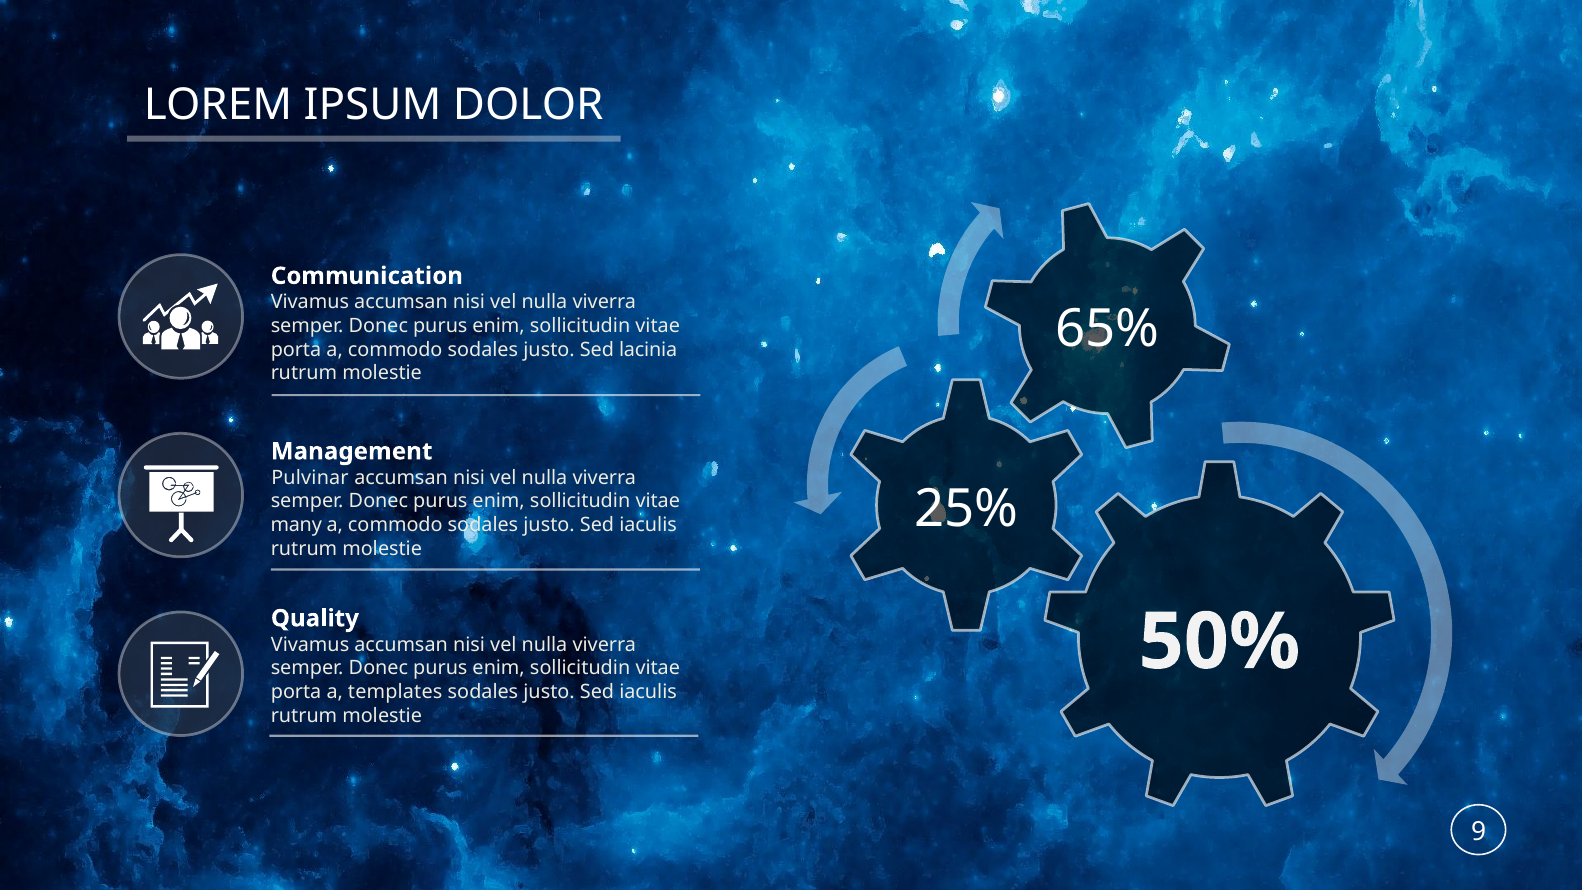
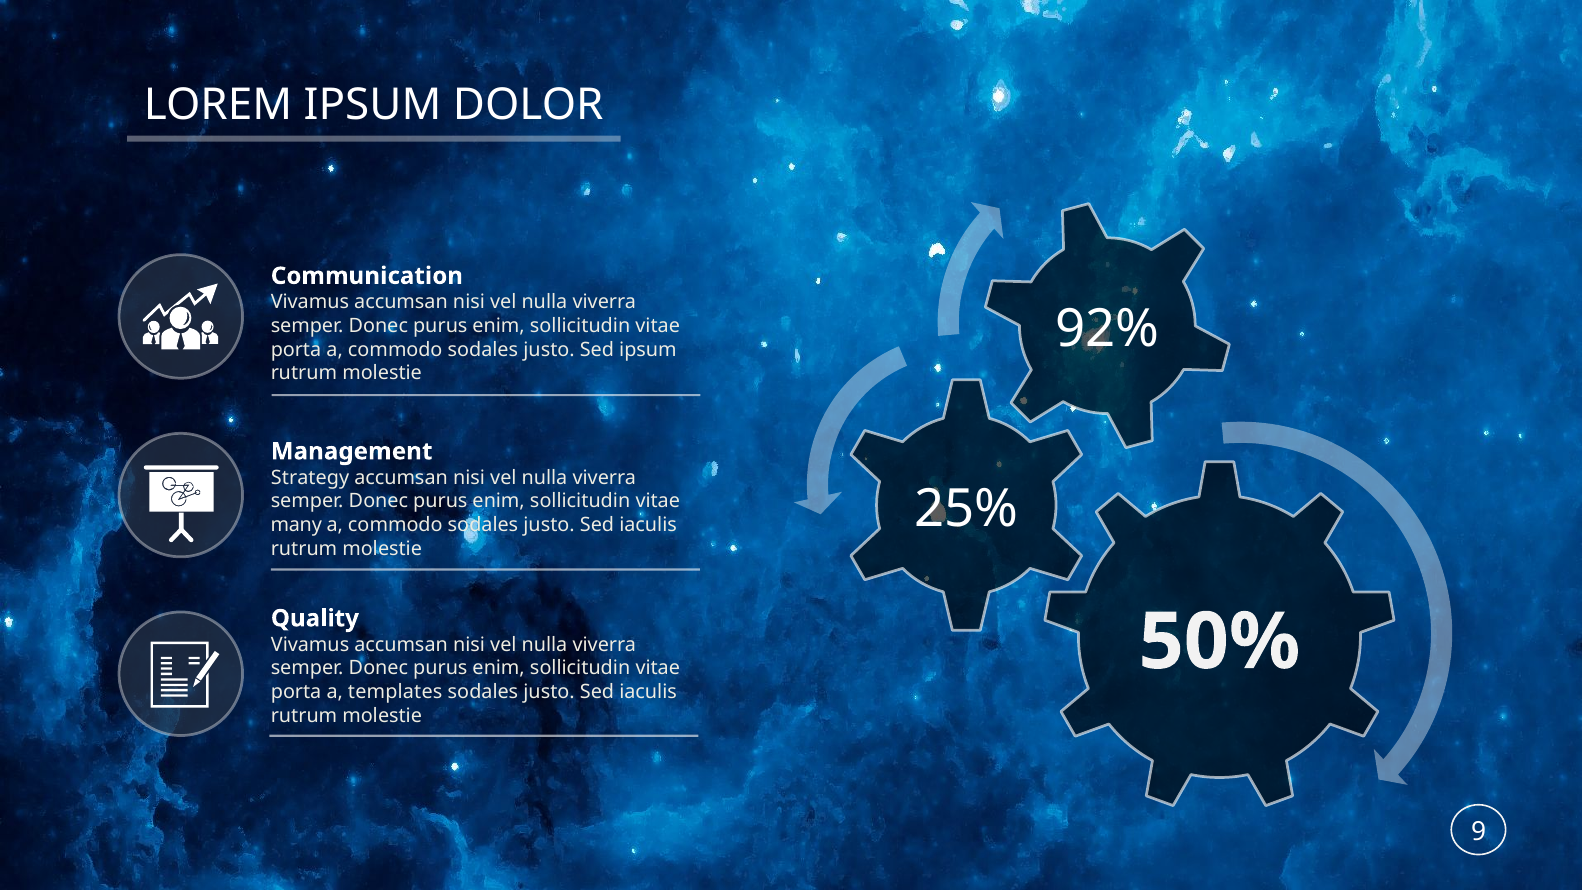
65%: 65% -> 92%
Sed lacinia: lacinia -> ipsum
Pulvinar: Pulvinar -> Strategy
